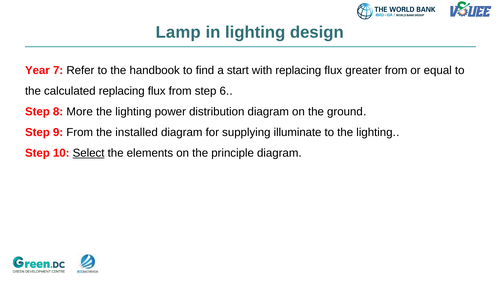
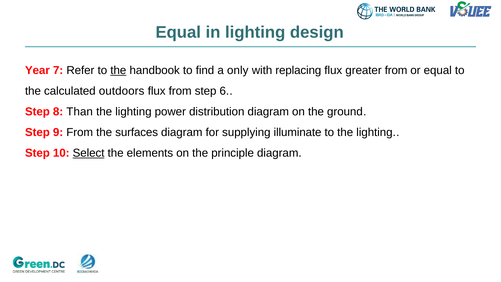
Lamp at (178, 32): Lamp -> Equal
the at (118, 70) underline: none -> present
start: start -> only
calculated replacing: replacing -> outdoors
More: More -> Than
installed: installed -> surfaces
